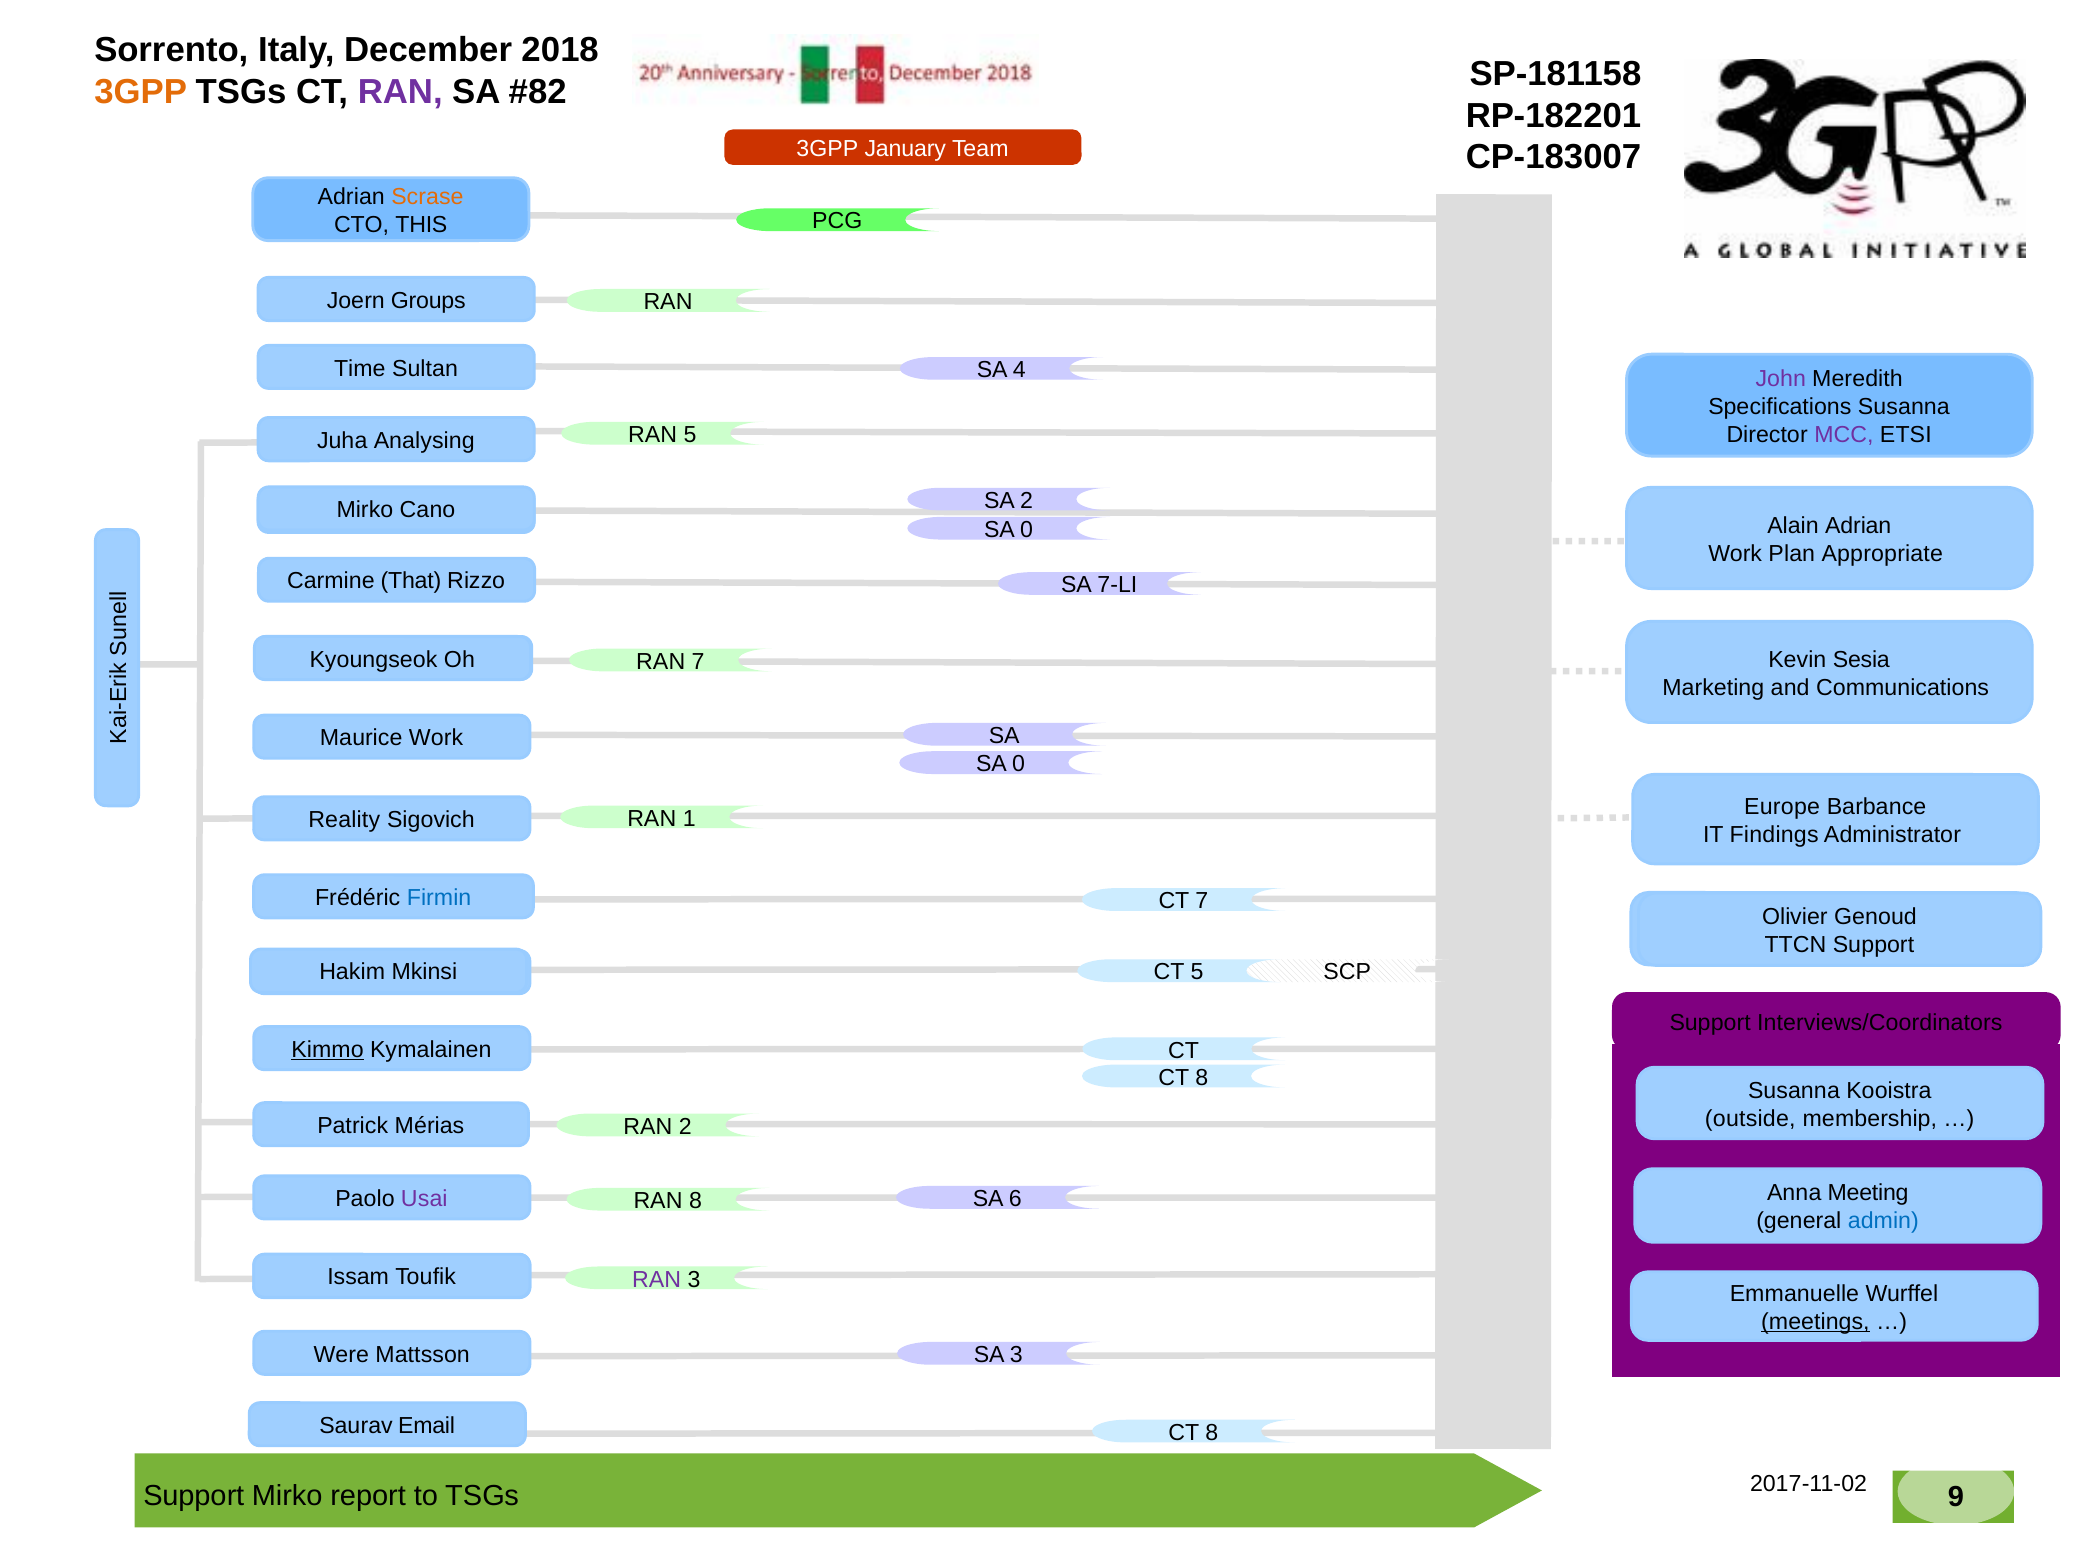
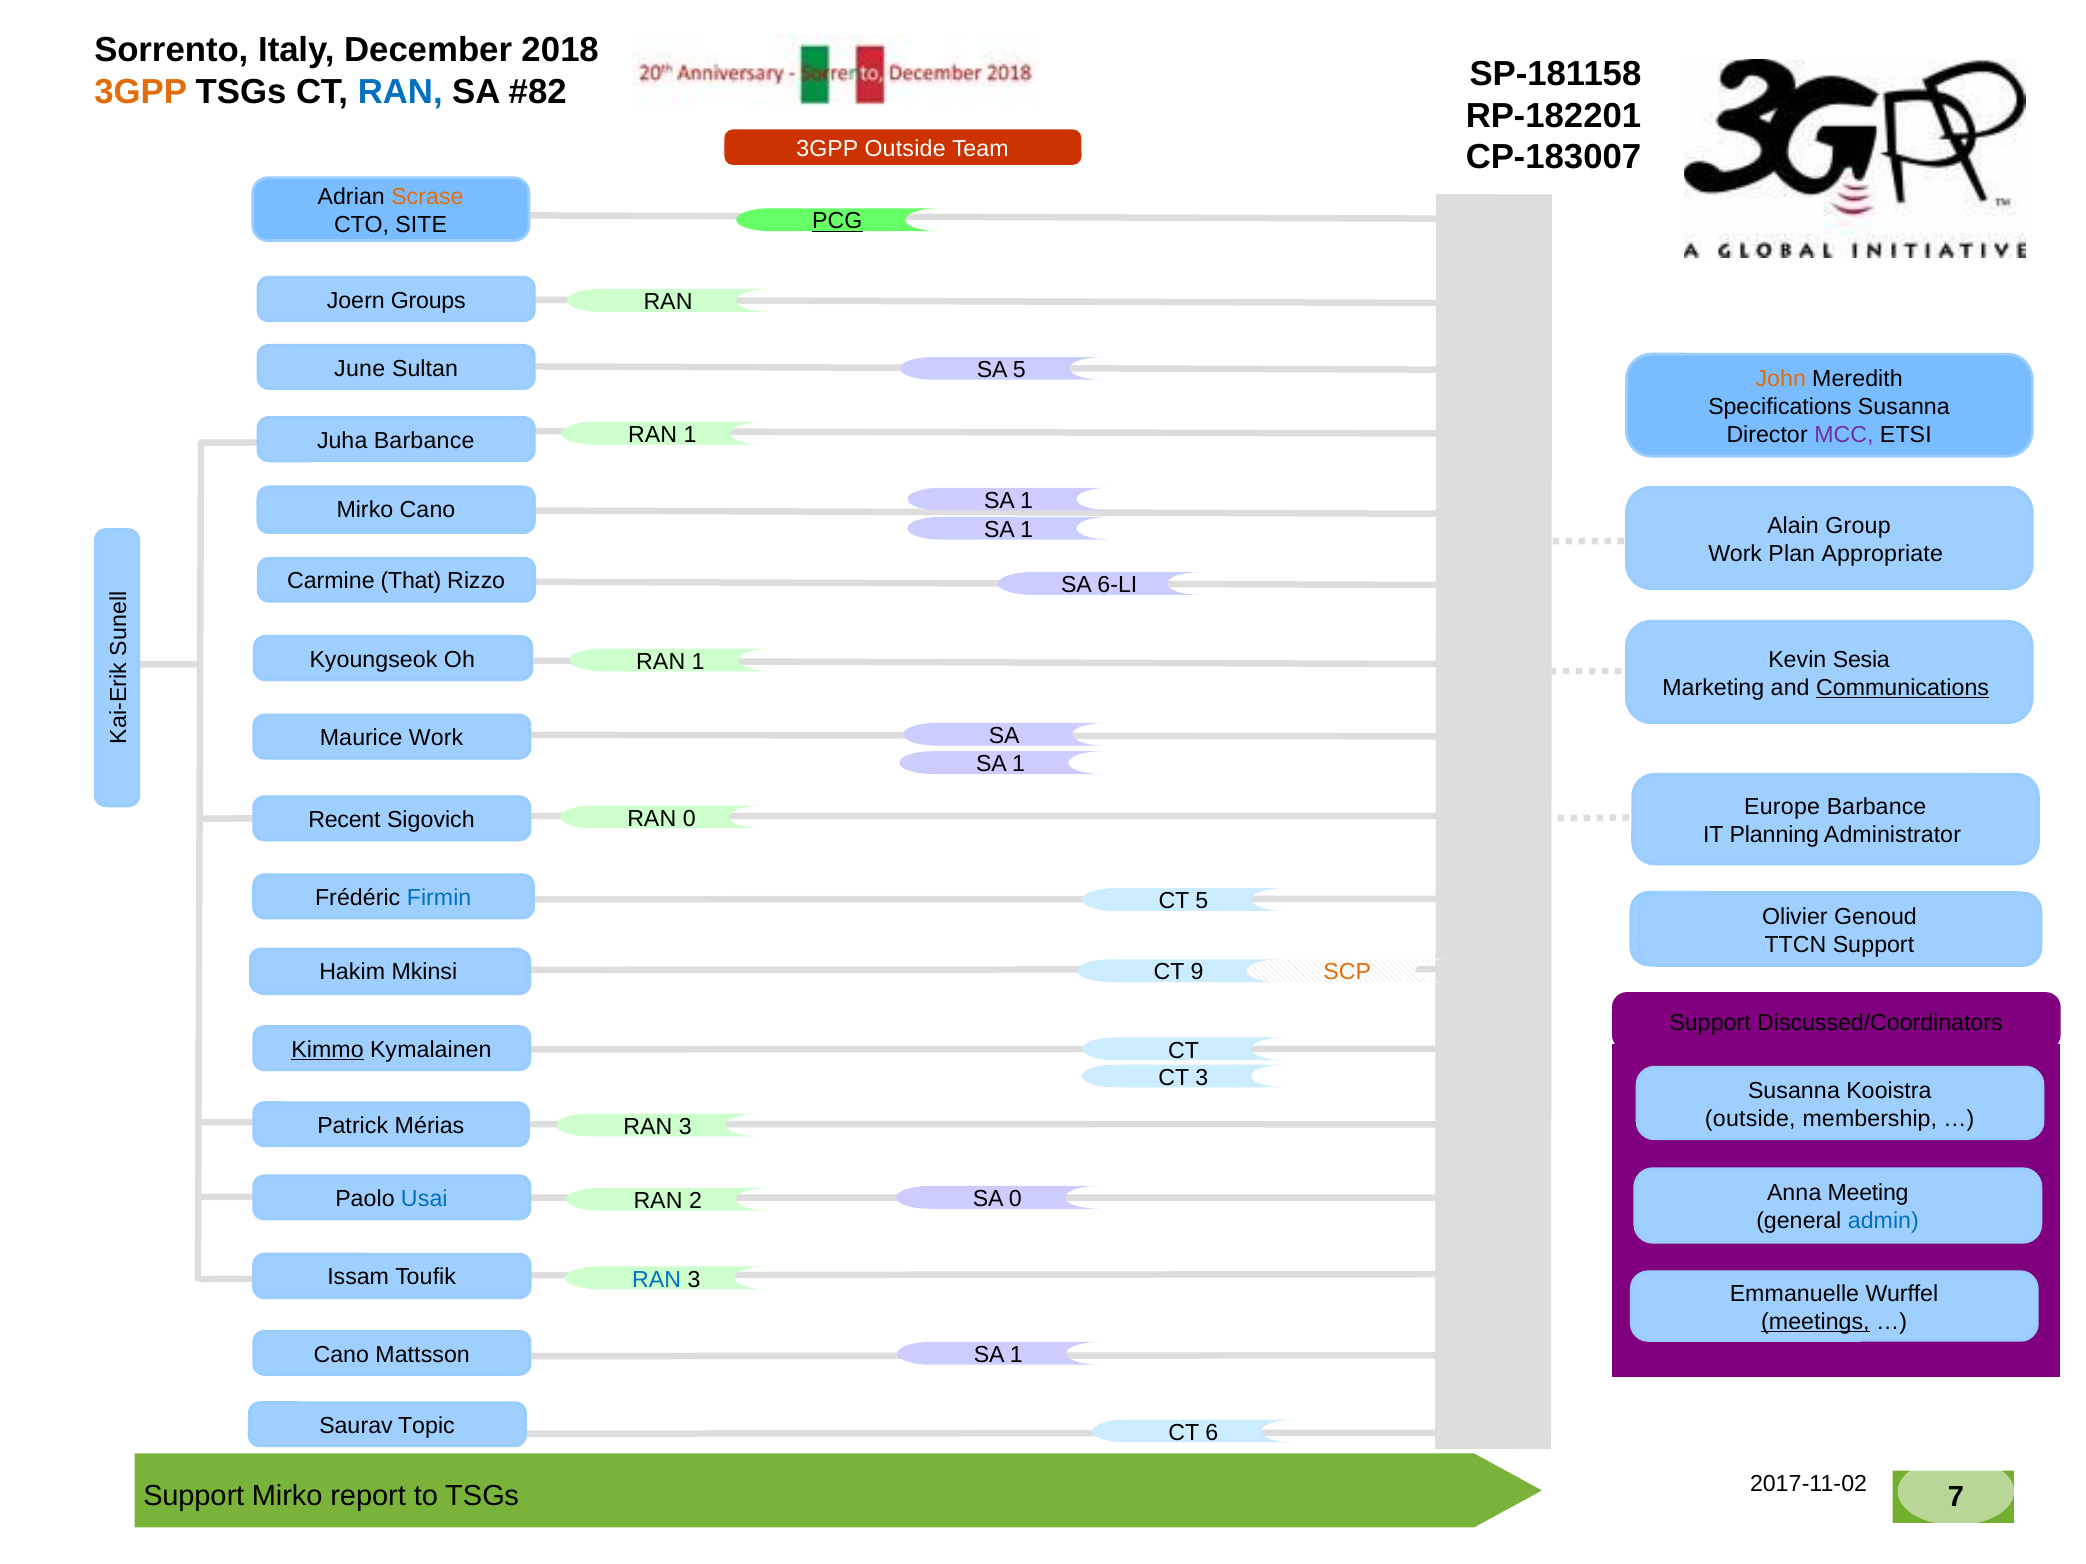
RAN at (400, 92) colour: purple -> blue
3GPP January: January -> Outside
PCG underline: none -> present
THIS: THIS -> SITE
Time: Time -> June
SA 4: 4 -> 5
John colour: purple -> orange
5 at (690, 435): 5 -> 1
Juha Analysing: Analysing -> Barbance
2 at (1027, 501): 2 -> 1
Alain Adrian: Adrian -> Group
0 at (1027, 530): 0 -> 1
7-LI: 7-LI -> 6-LI
7 at (698, 662): 7 -> 1
Communications underline: none -> present
0 at (1019, 765): 0 -> 1
Reality: Reality -> Recent
RAN 1: 1 -> 0
Findings: Findings -> Planning
CT 7: 7 -> 5
CT 5: 5 -> 9
SCP colour: black -> orange
Interviews/Coordinators: Interviews/Coordinators -> Discussed/Coordinators
8 at (1202, 1078): 8 -> 3
2 at (685, 1127): 2 -> 3
Usai colour: purple -> blue
SA 6: 6 -> 0
RAN 8: 8 -> 2
RAN at (657, 1280) colour: purple -> blue
Were at (341, 1355): Were -> Cano
3 at (1016, 1355): 3 -> 1
Email: Email -> Topic
8 at (1212, 1433): 8 -> 6
9: 9 -> 7
